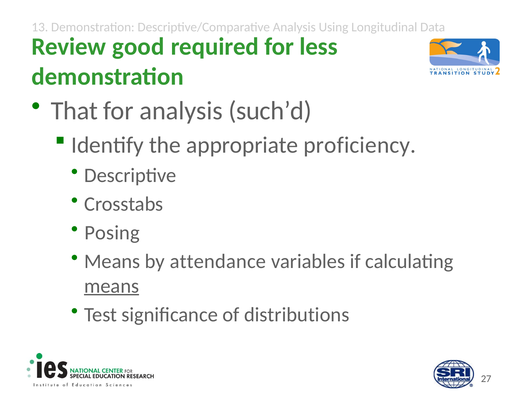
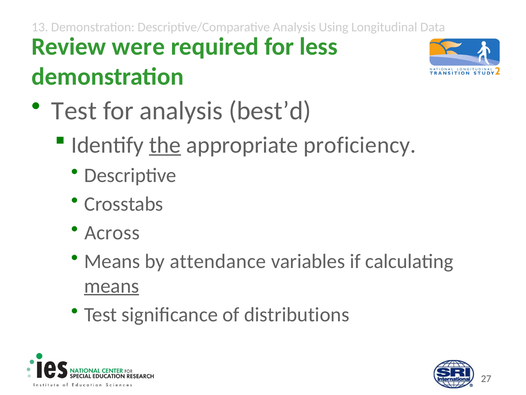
good: good -> were
That at (74, 111): That -> Test
such’d: such’d -> best’d
the underline: none -> present
Posing: Posing -> Across
